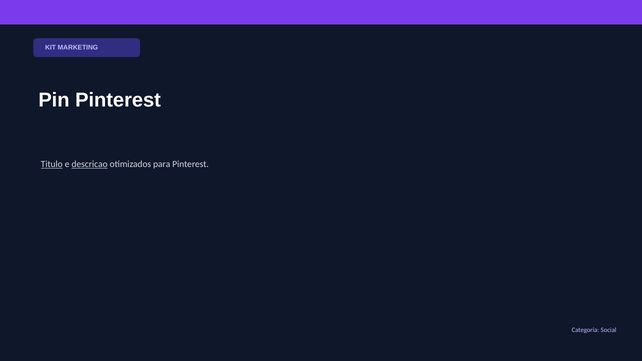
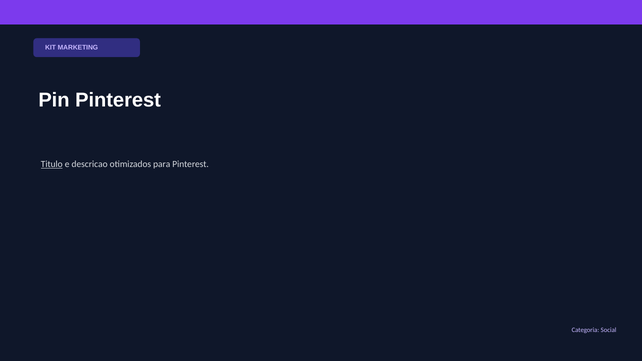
descricao underline: present -> none
